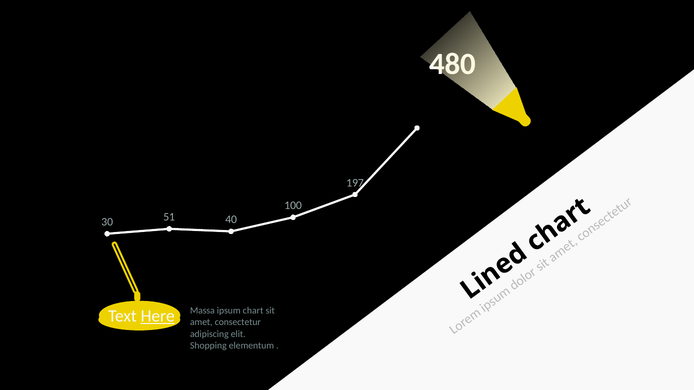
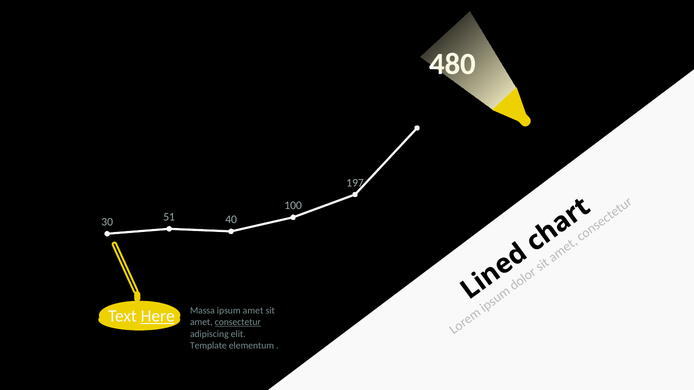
ipsum chart: chart -> amet
consectetur underline: none -> present
Shopping: Shopping -> Template
